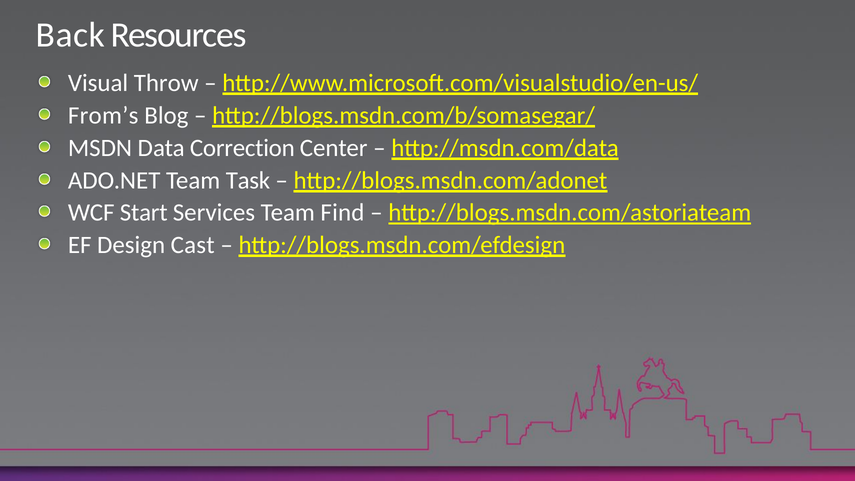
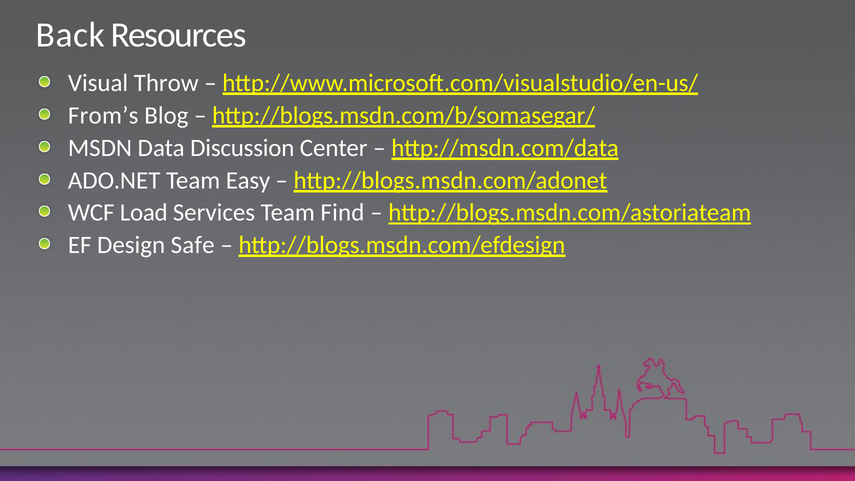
Correction: Correction -> Discussion
Task: Task -> Easy
Start: Start -> Load
Cast: Cast -> Safe
